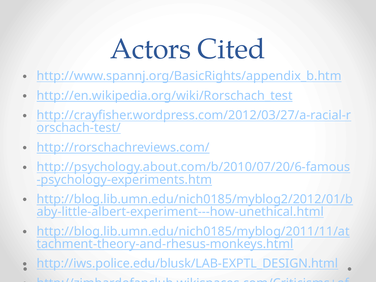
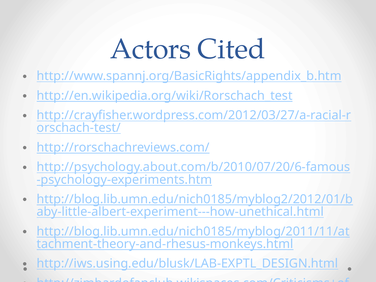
http://iws.police.edu/blusk/LAB-EXPTL_DESIGN.html: http://iws.police.edu/blusk/LAB-EXPTL_DESIGN.html -> http://iws.using.edu/blusk/LAB-EXPTL_DESIGN.html
